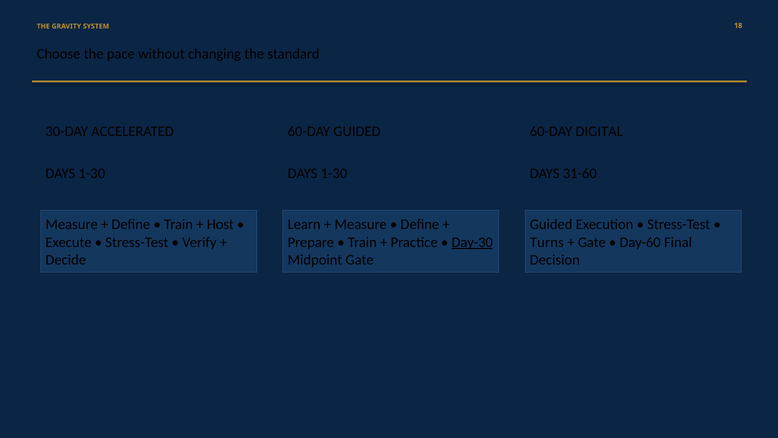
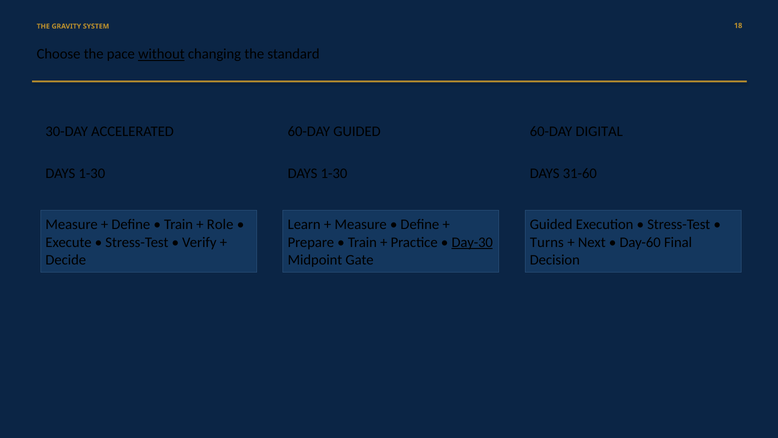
without underline: none -> present
Host: Host -> Role
Gate at (592, 242): Gate -> Next
